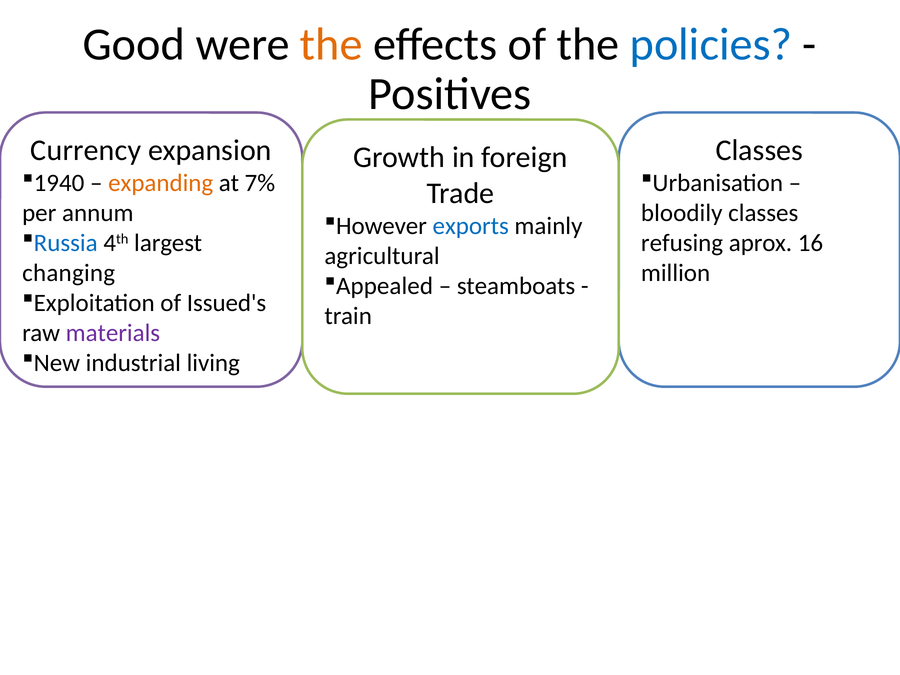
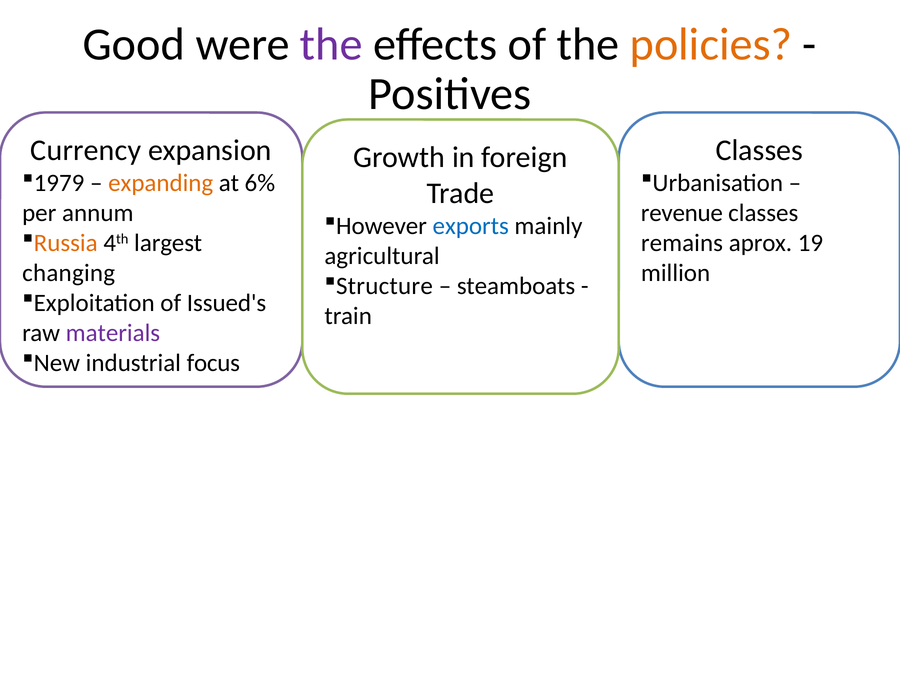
the at (331, 44) colour: orange -> purple
policies colour: blue -> orange
1940: 1940 -> 1979
7%: 7% -> 6%
bloodily: bloodily -> revenue
Russia colour: blue -> orange
refusing: refusing -> remains
16: 16 -> 19
Appealed: Appealed -> Structure
living: living -> focus
